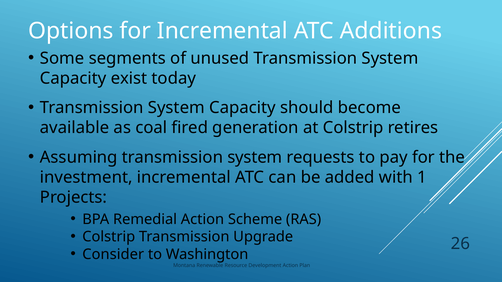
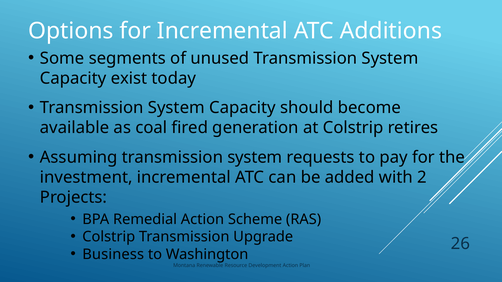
1: 1 -> 2
Consider: Consider -> Business
